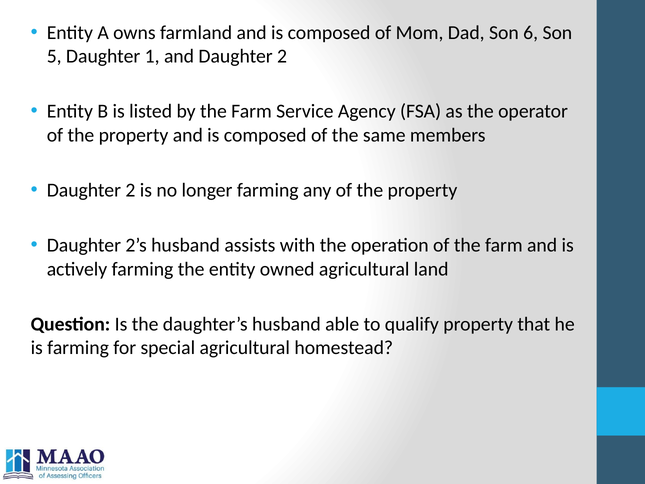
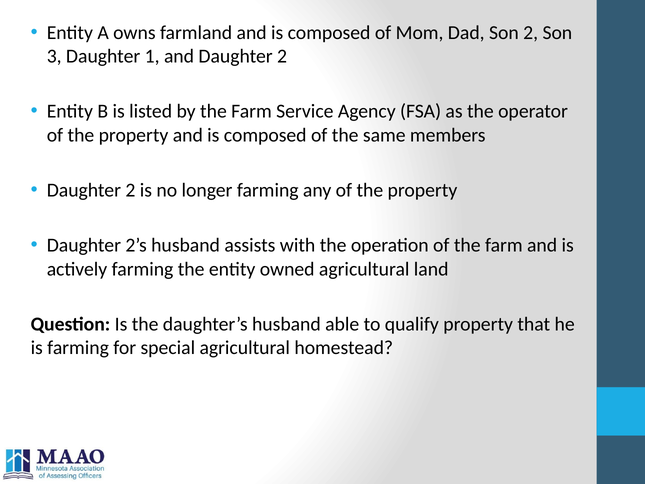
Son 6: 6 -> 2
5: 5 -> 3
